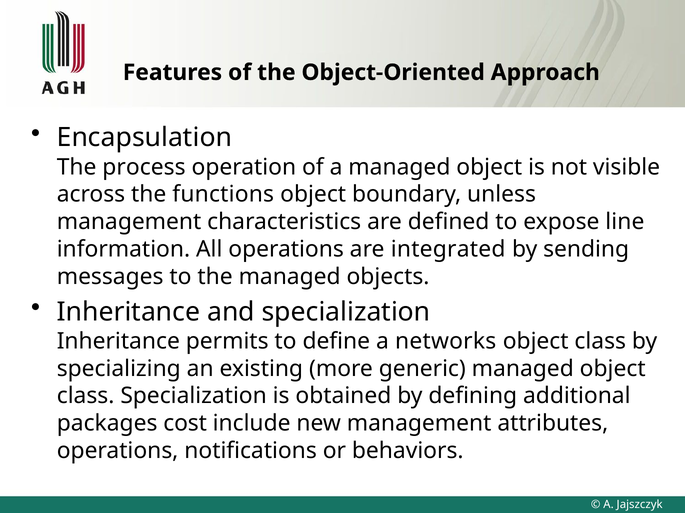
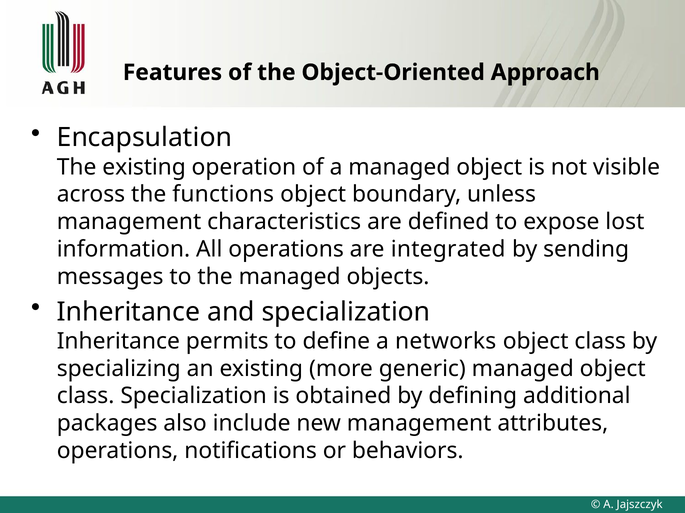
The process: process -> existing
line: line -> lost
cost: cost -> also
